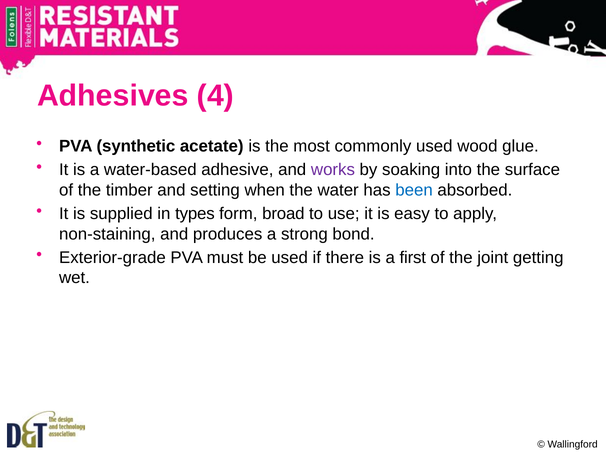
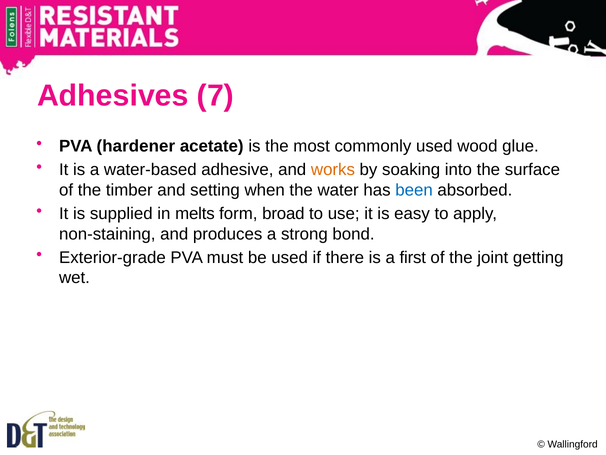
4: 4 -> 7
synthetic: synthetic -> hardener
works colour: purple -> orange
types: types -> melts
